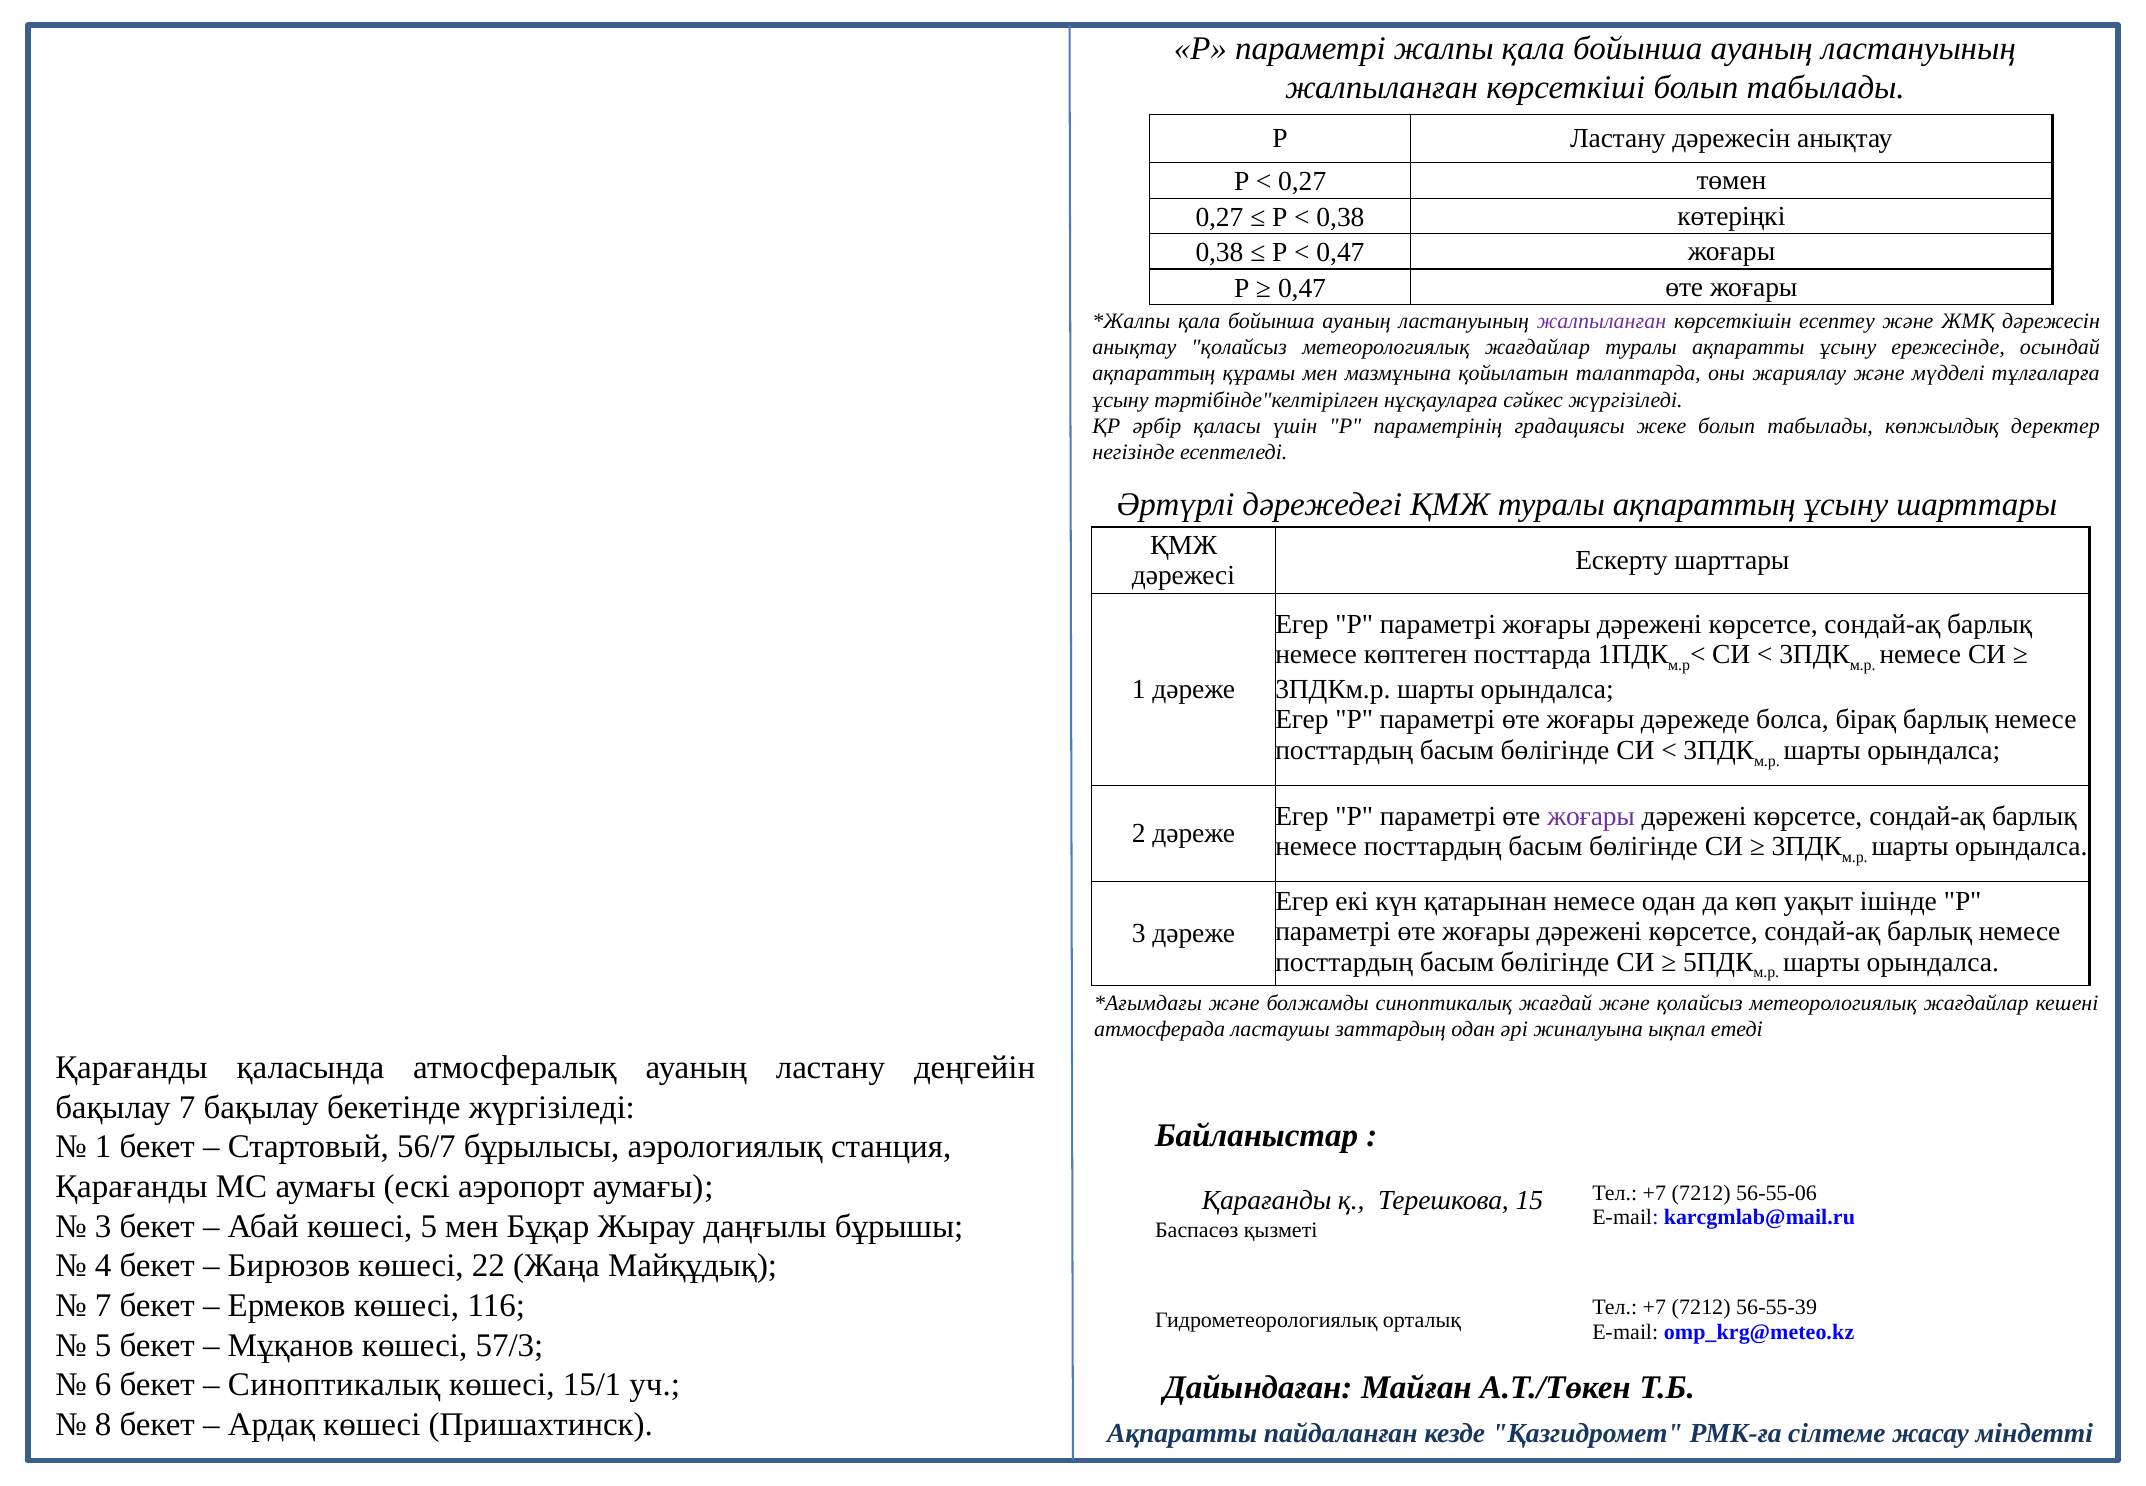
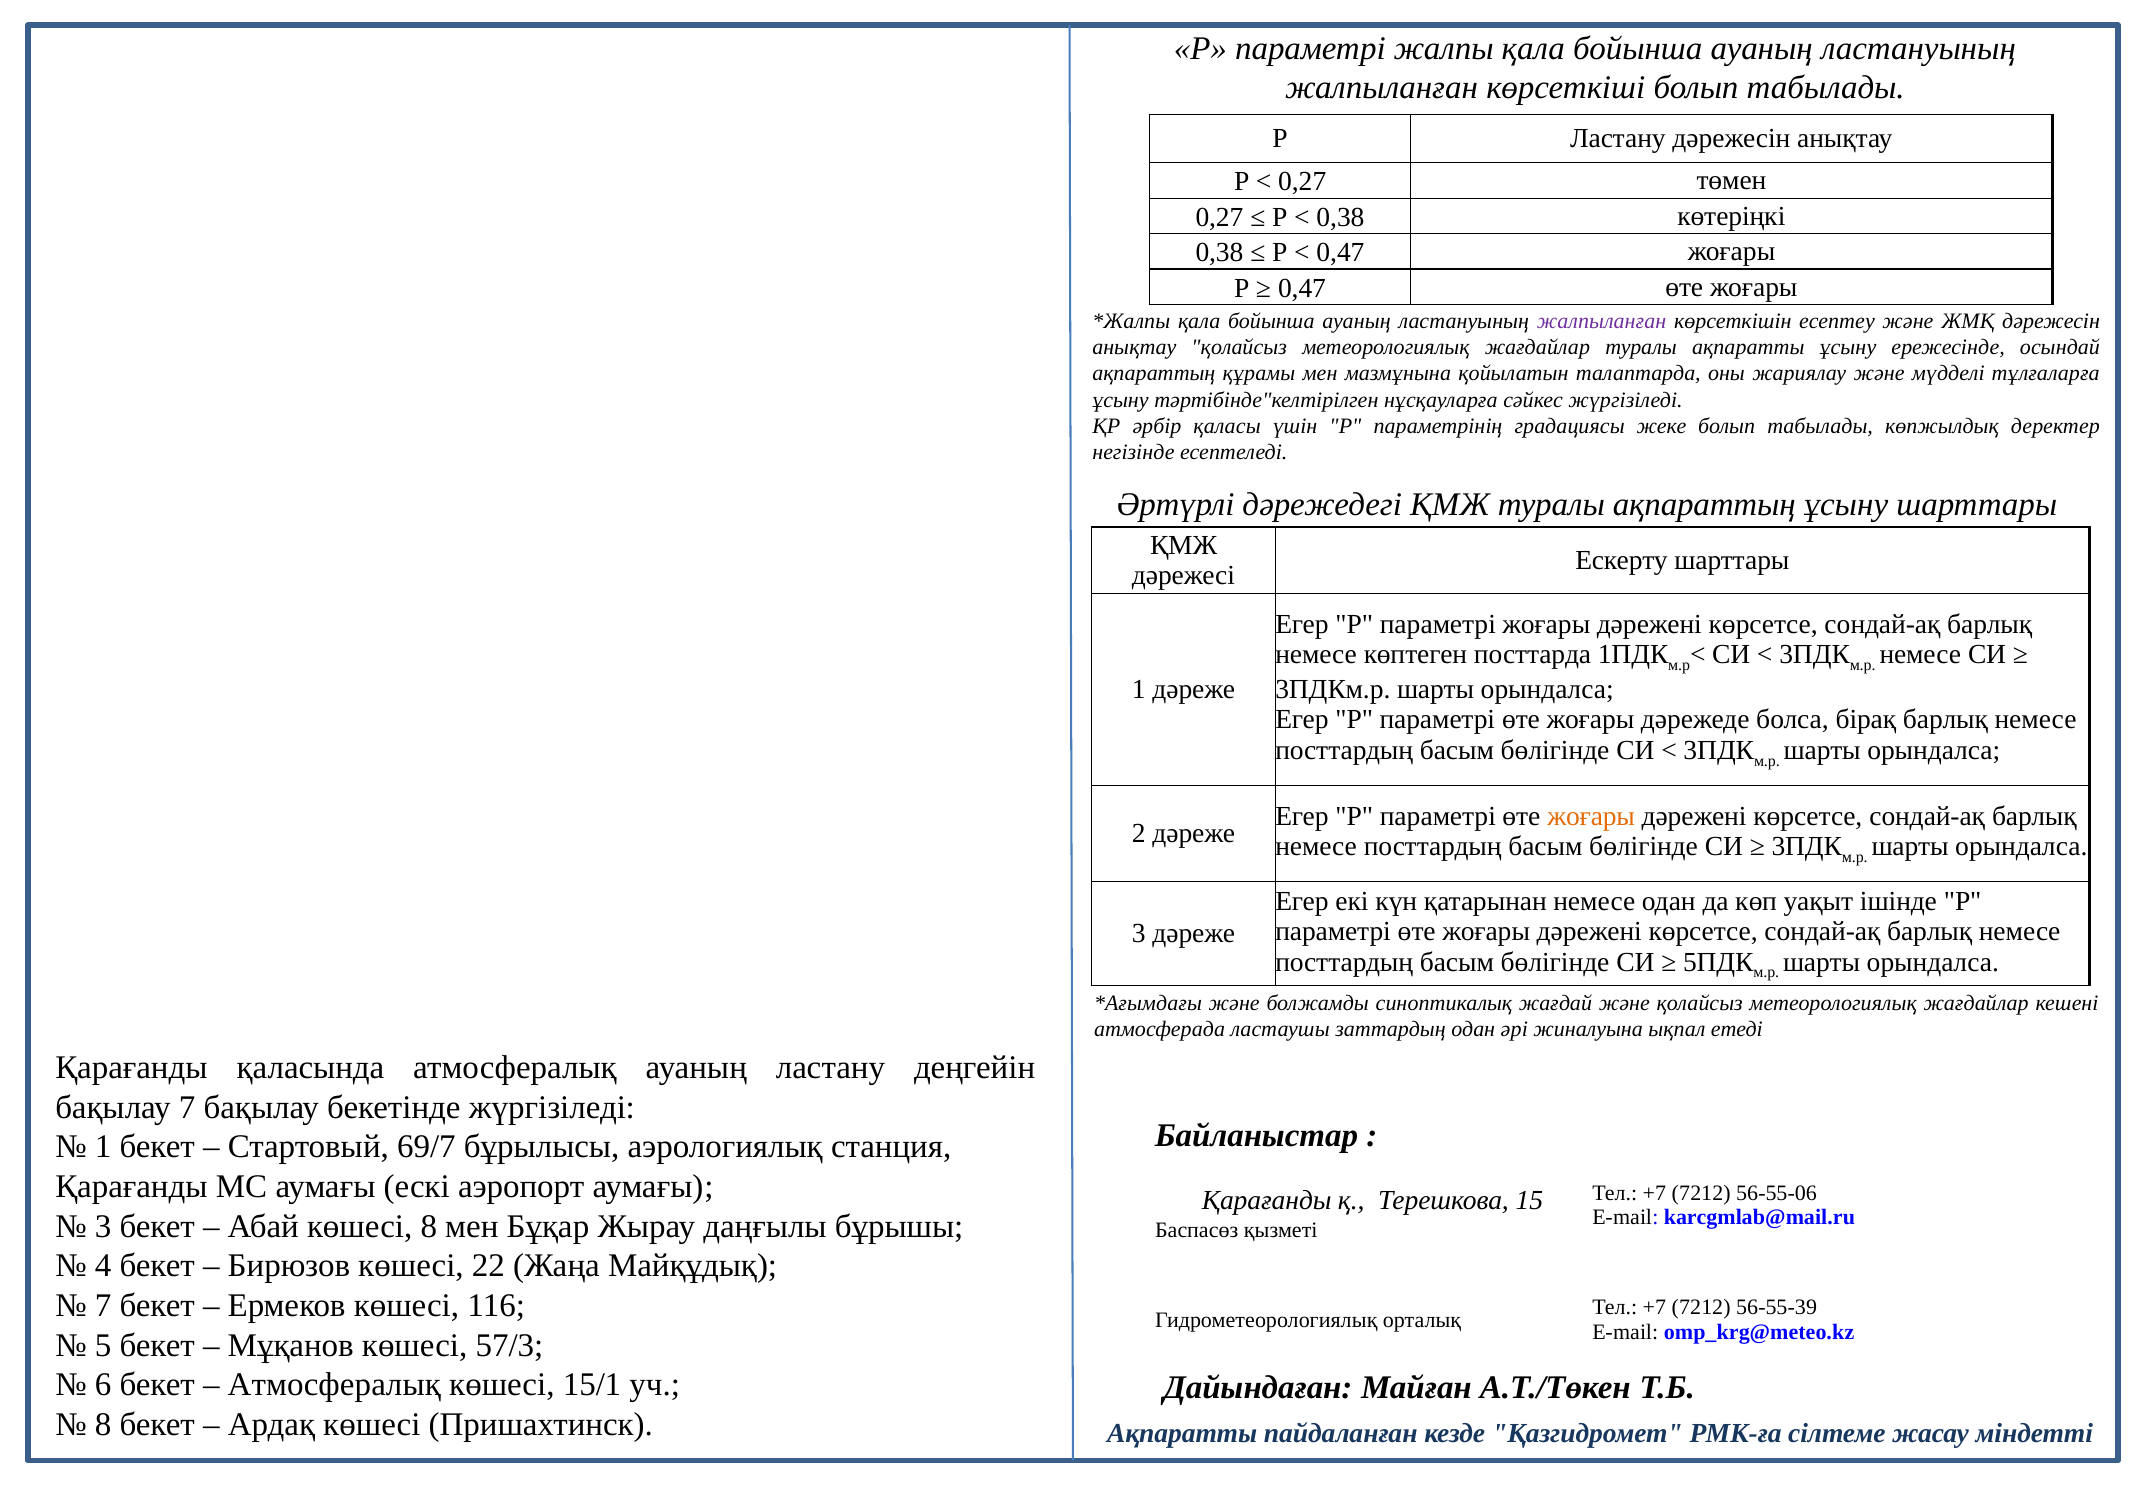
жоғары at (1591, 816) colour: purple -> orange
56/7: 56/7 -> 69/7
көшесі 5: 5 -> 8
Синоптикалық at (334, 1385): Синоптикалық -> Атмосфералық
